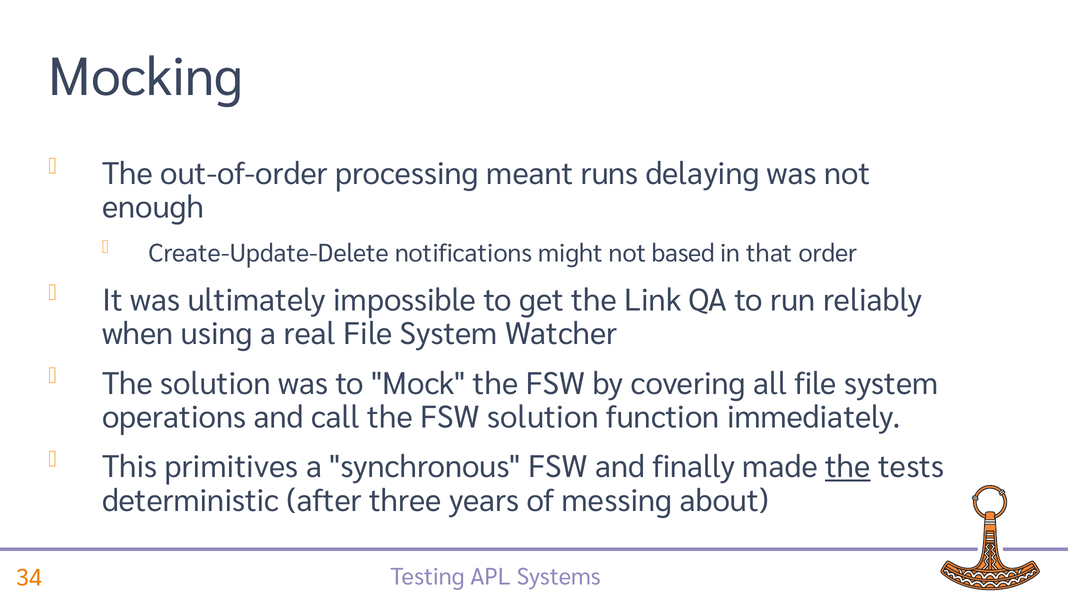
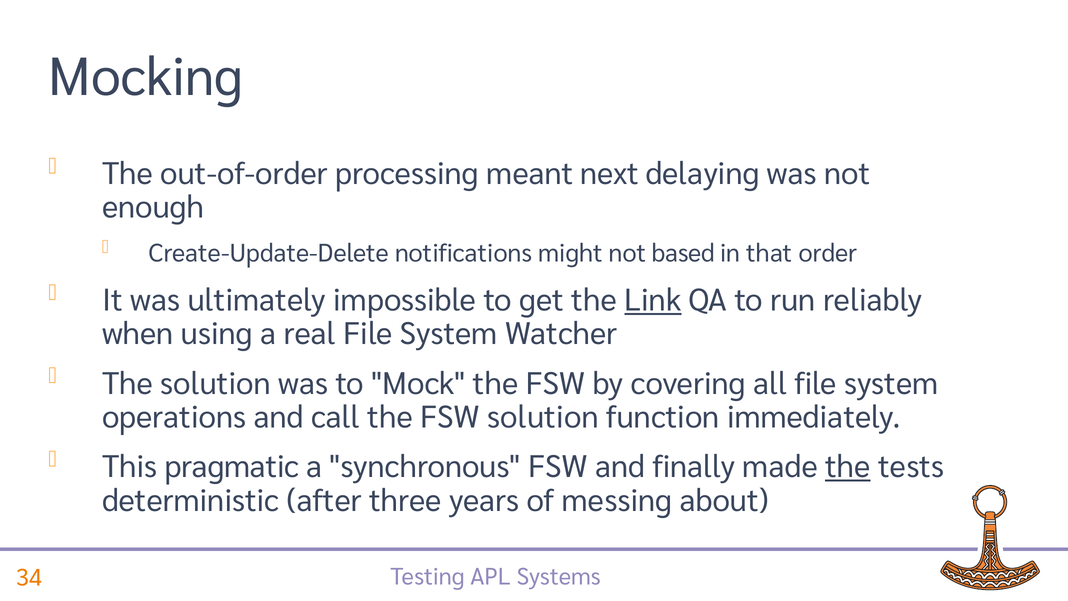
runs: runs -> next
Link underline: none -> present
primitives: primitives -> pragmatic
